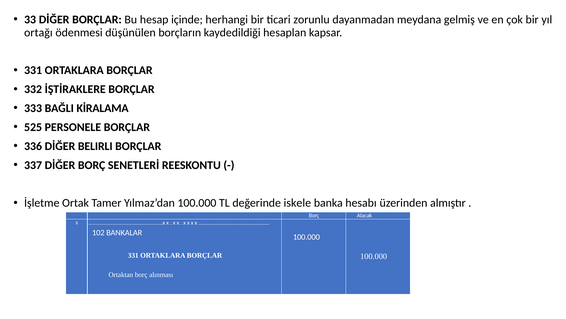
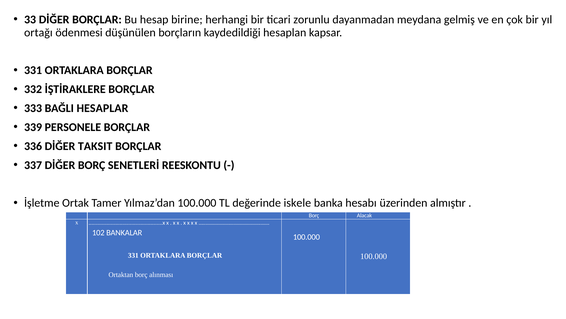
içinde: içinde -> birine
KİRALAMA: KİRALAMA -> HESAPLAR
525: 525 -> 339
BELIRLI: BELIRLI -> TAKSIT
